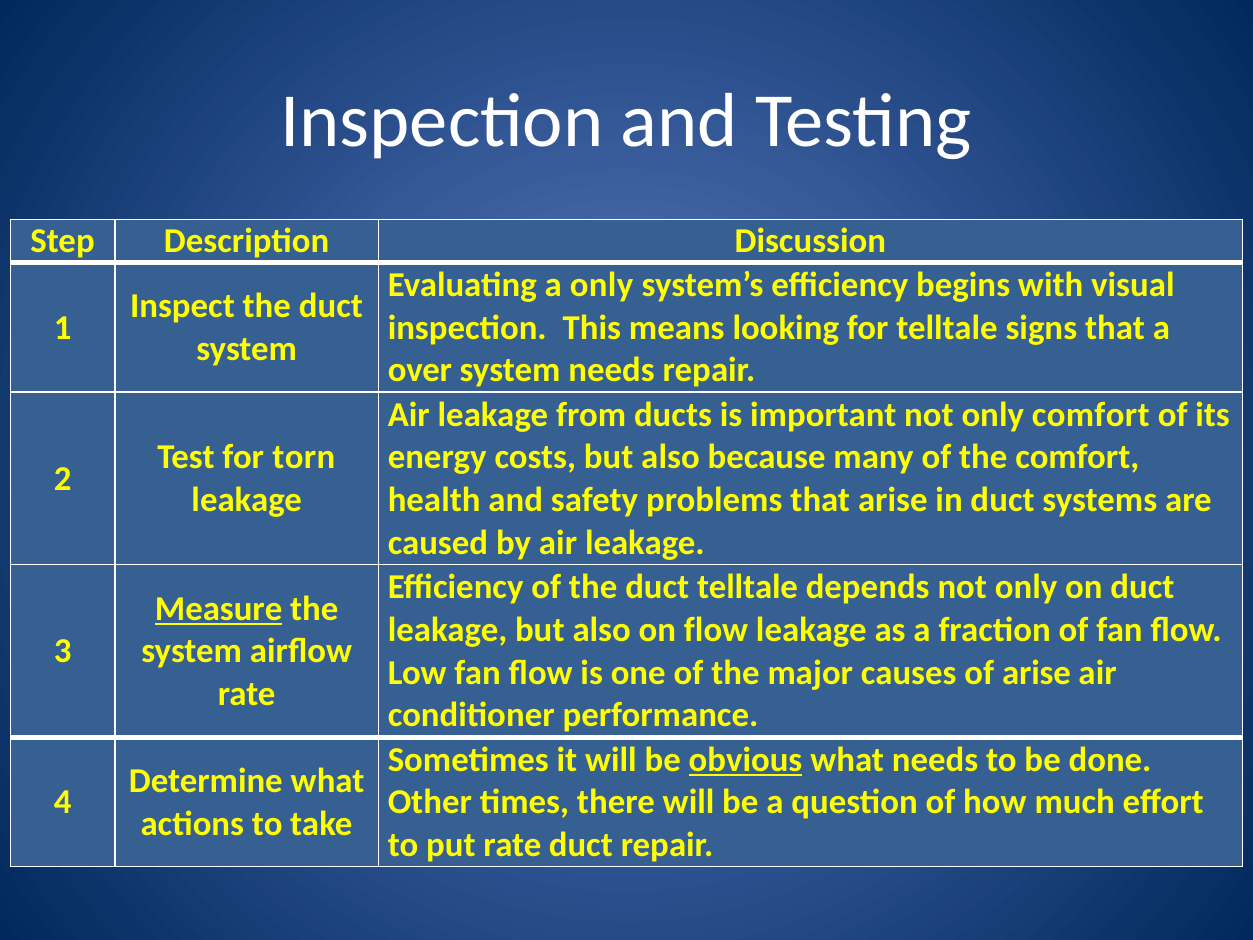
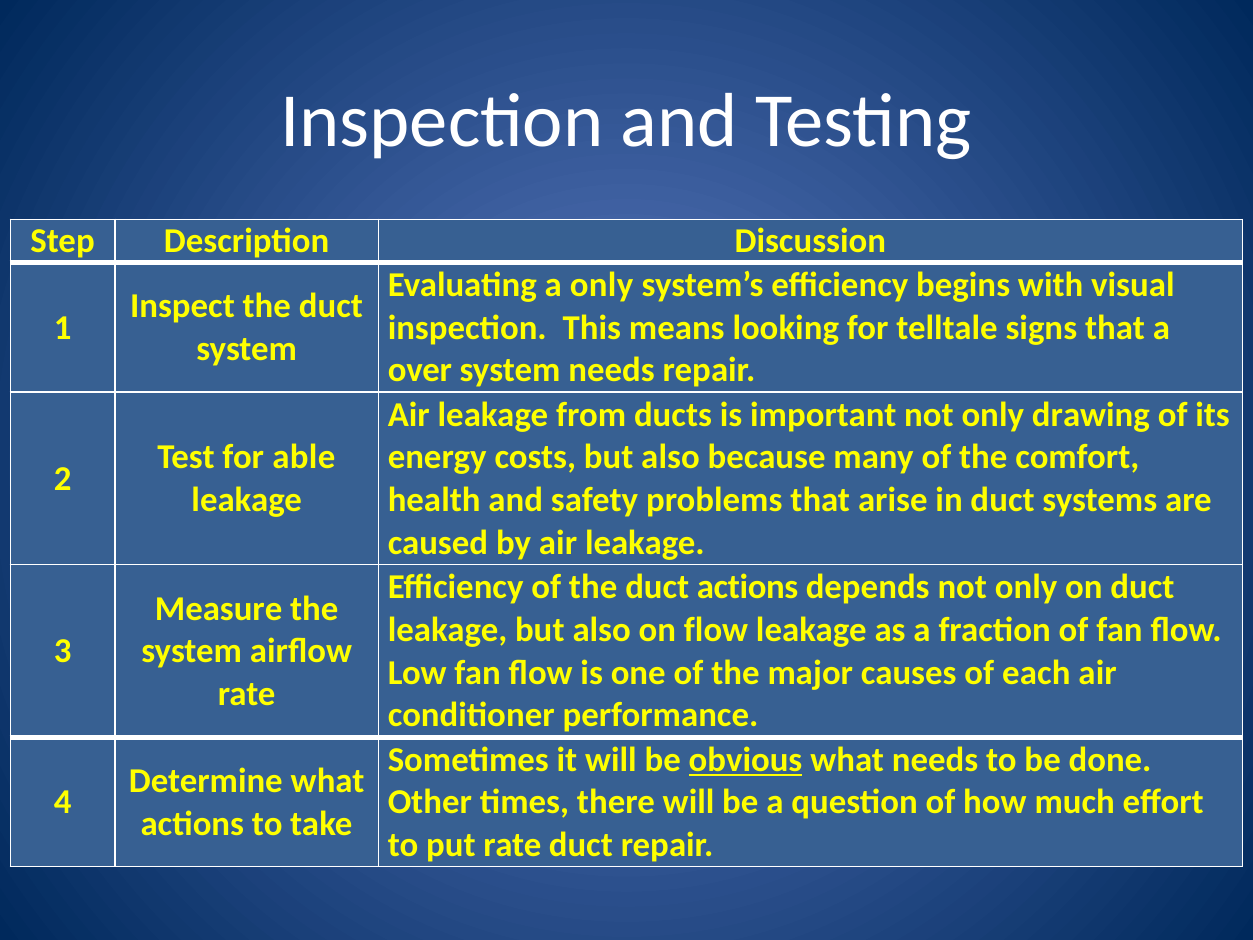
only comfort: comfort -> drawing
torn: torn -> able
duct telltale: telltale -> actions
Measure underline: present -> none
of arise: arise -> each
